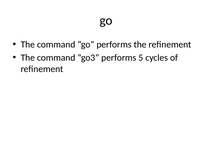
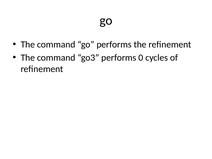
5: 5 -> 0
